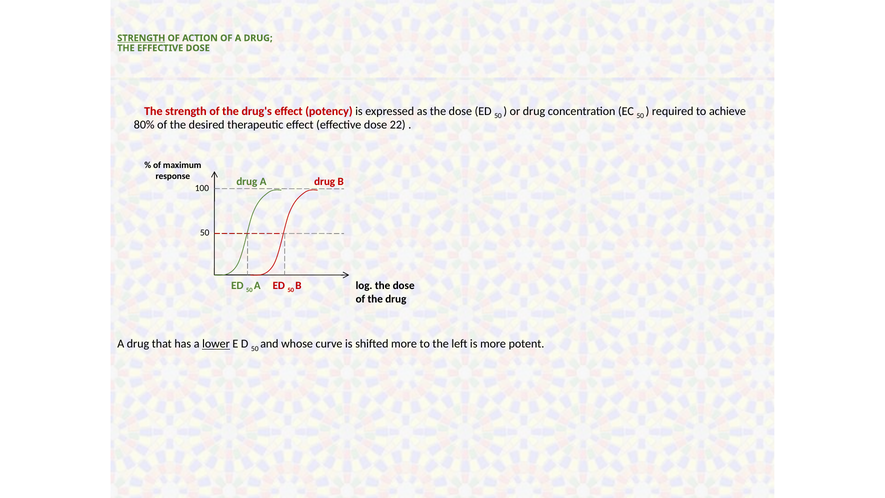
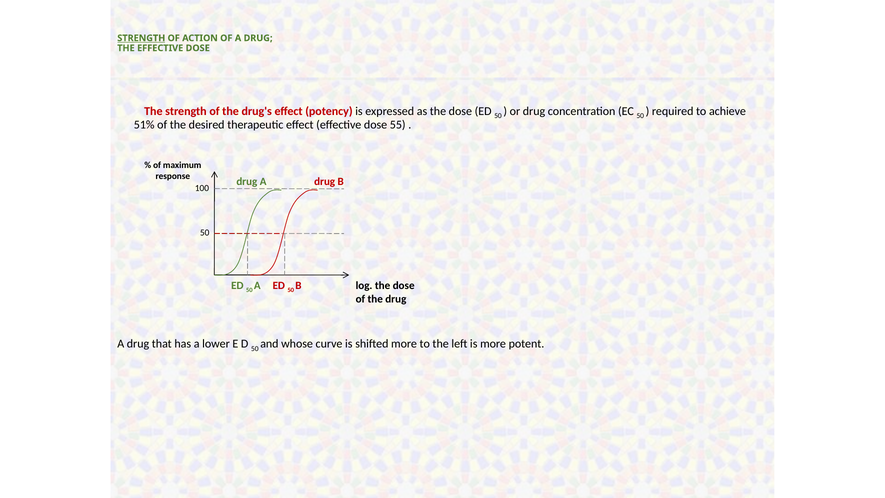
80%: 80% -> 51%
22: 22 -> 55
lower underline: present -> none
